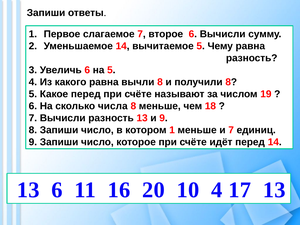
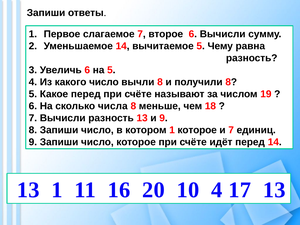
какого равна: равна -> число
1 меньше: меньше -> которое
13 6: 6 -> 1
